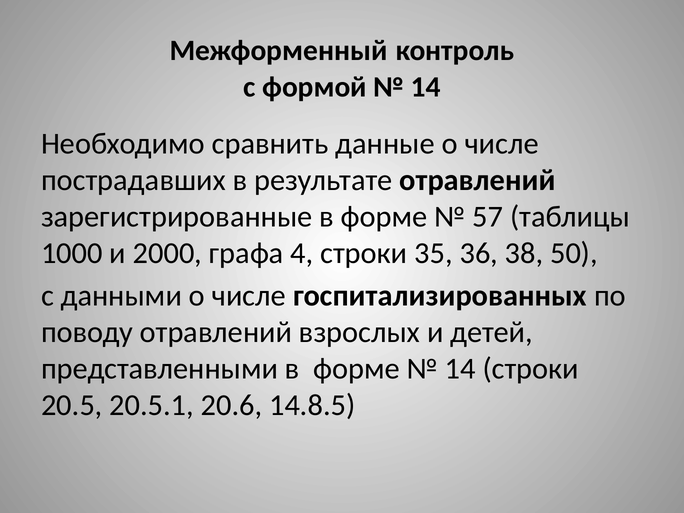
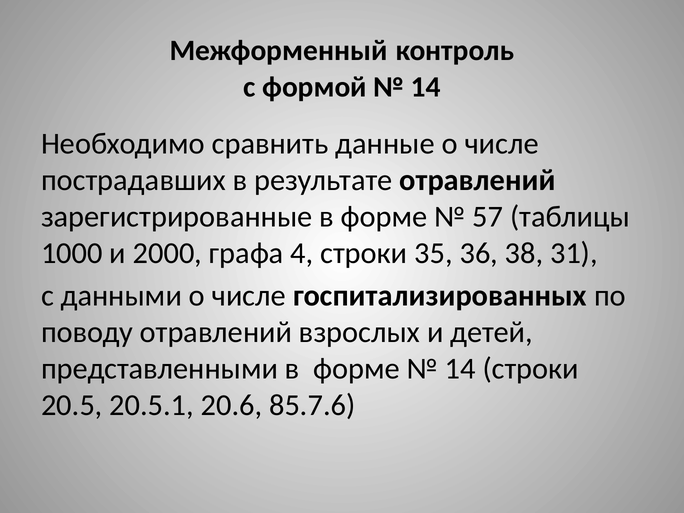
50: 50 -> 31
14.8.5: 14.8.5 -> 85.7.6
